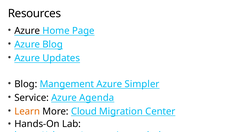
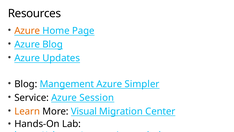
Azure at (27, 31) colour: black -> orange
Agenda: Agenda -> Session
Cloud: Cloud -> Visual
